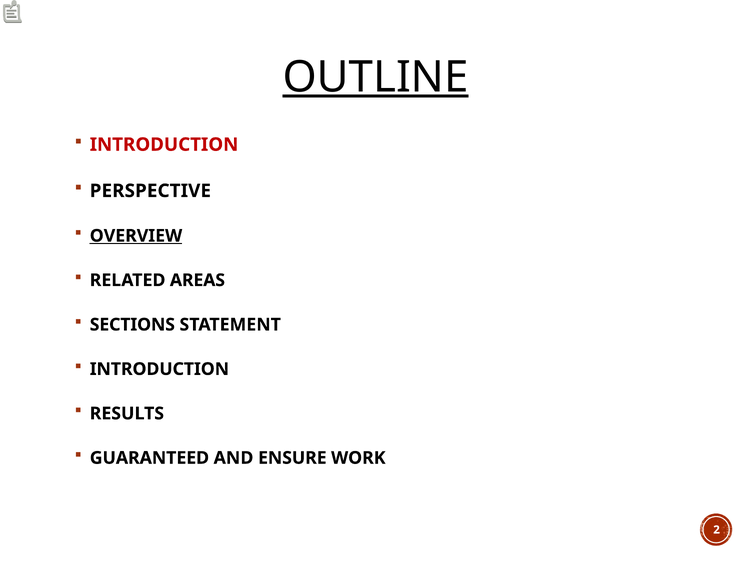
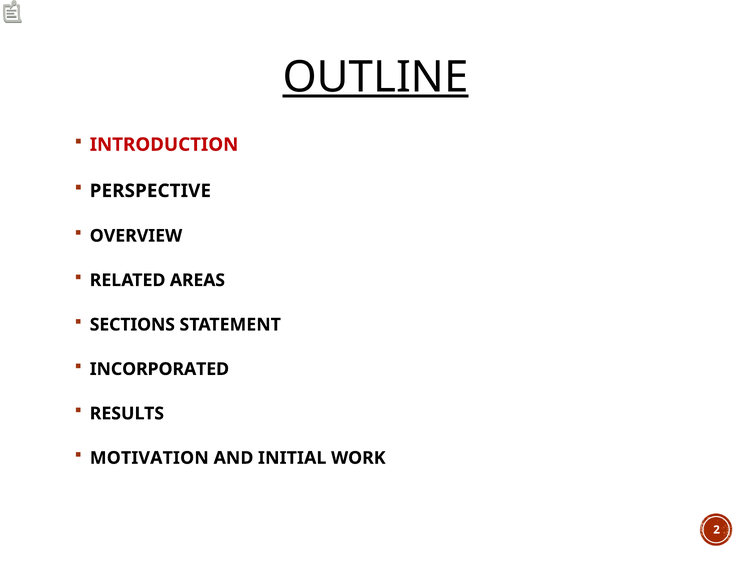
OVERVIEW underline: present -> none
INTRODUCTION at (159, 369): INTRODUCTION -> INCORPORATED
GUARANTEED: GUARANTEED -> MOTIVATION
ENSURE: ENSURE -> INITIAL
